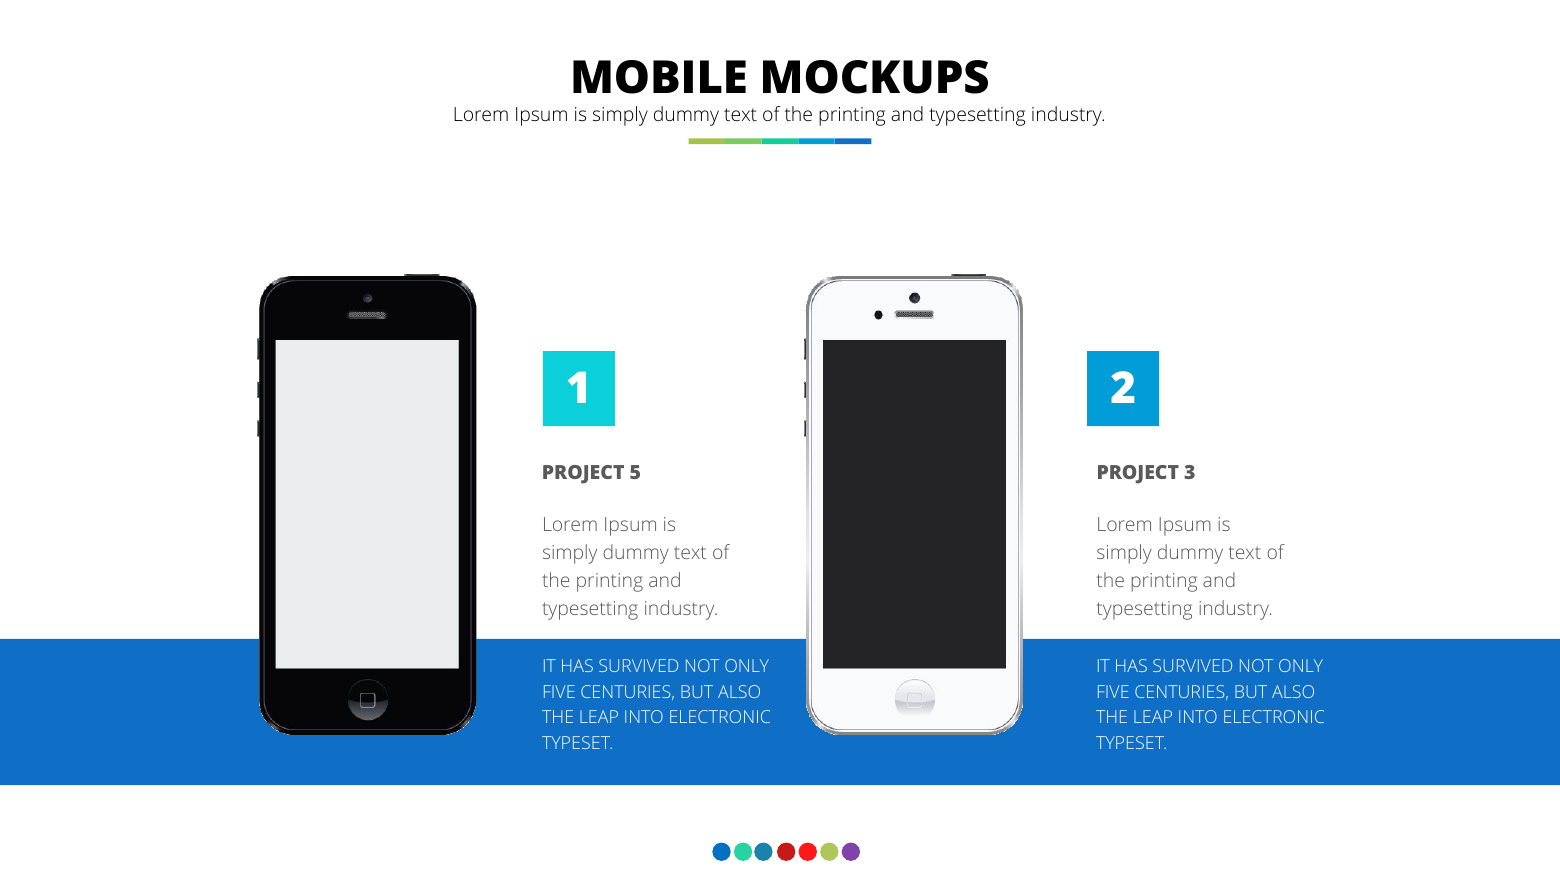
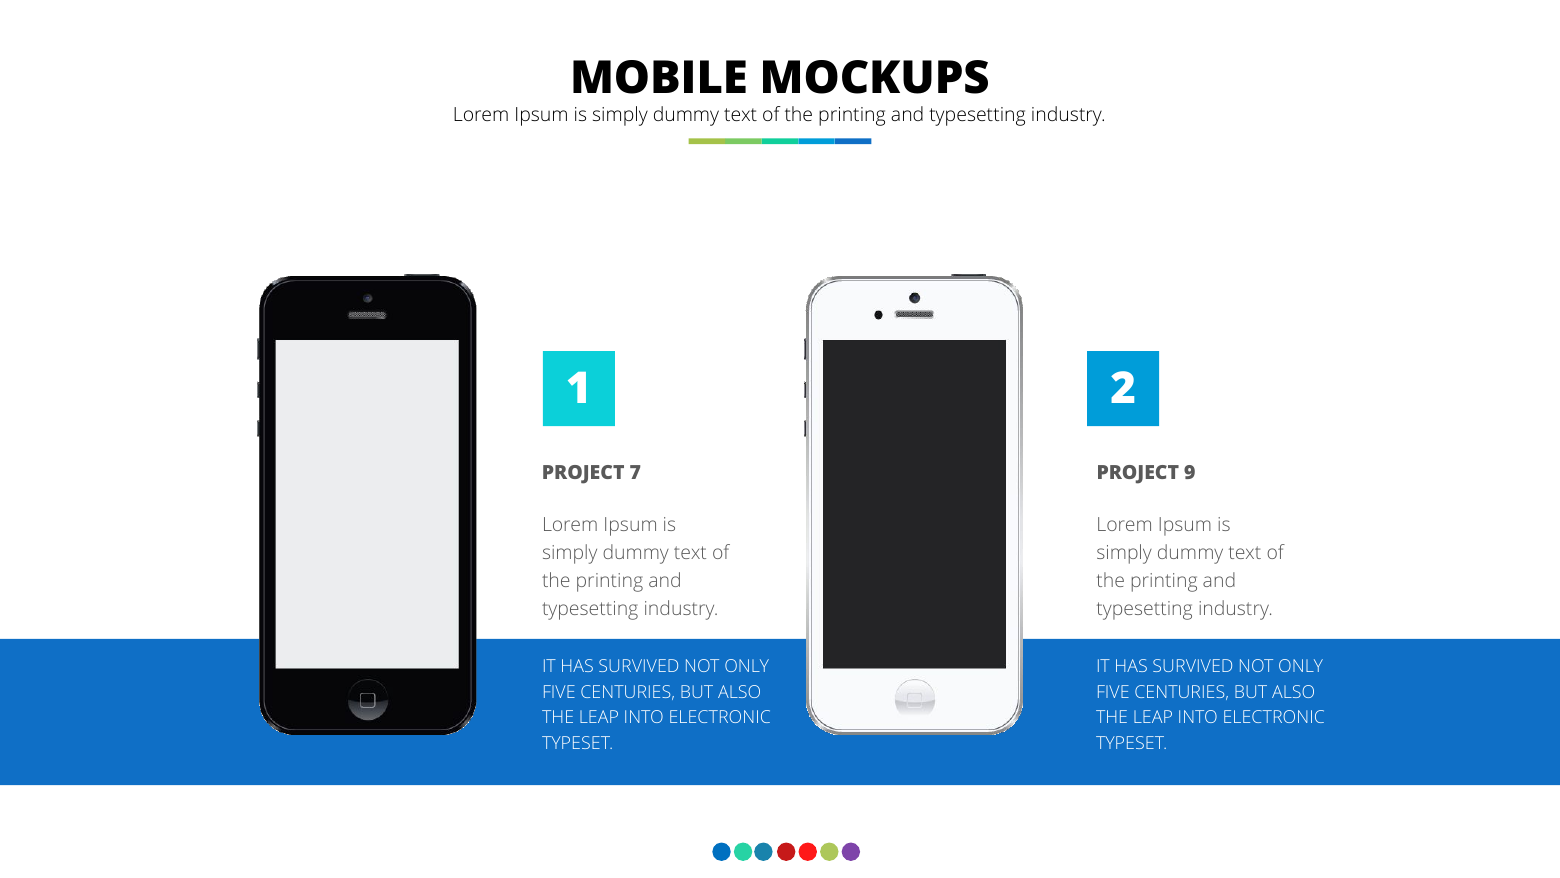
5: 5 -> 7
3: 3 -> 9
